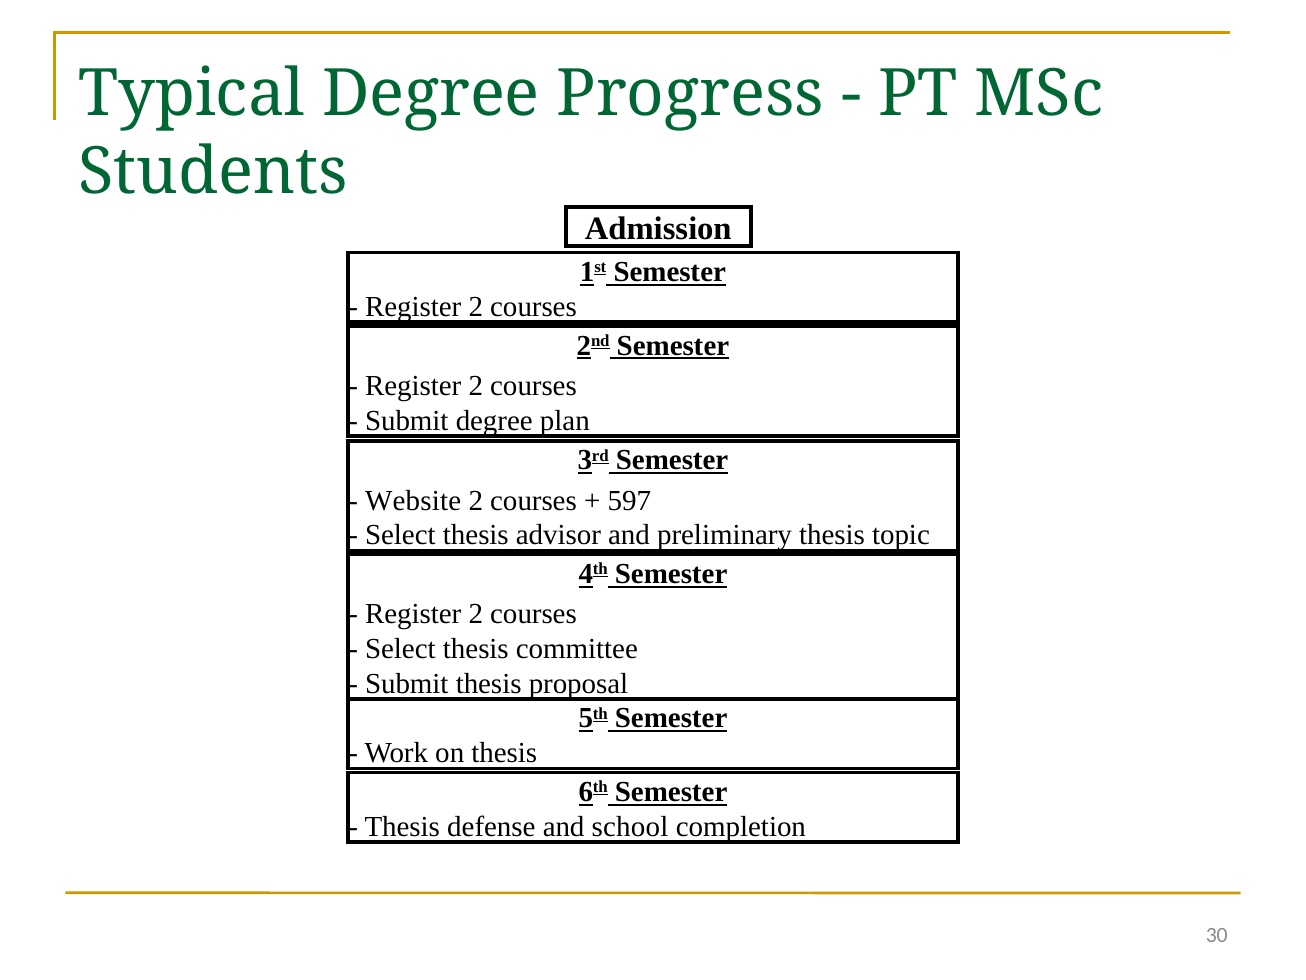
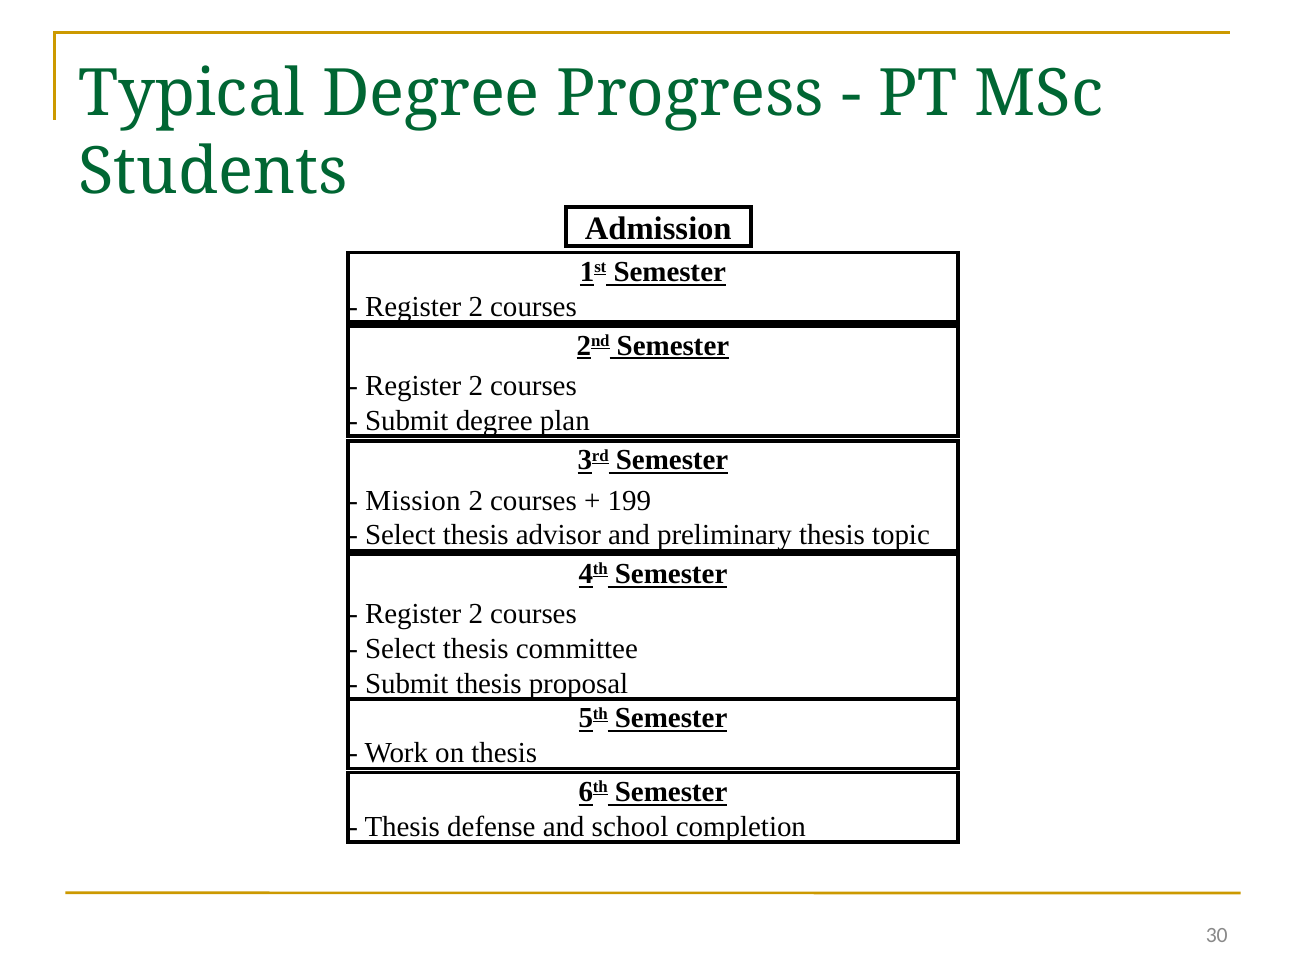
Website: Website -> Mission
597: 597 -> 199
